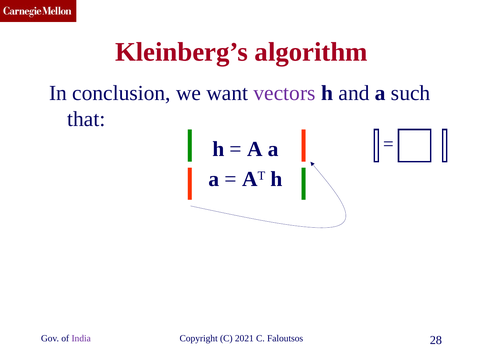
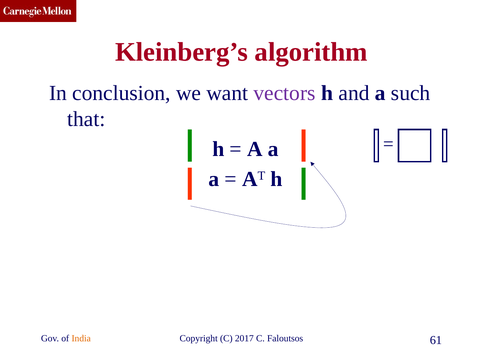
India colour: purple -> orange
2021: 2021 -> 2017
28: 28 -> 61
